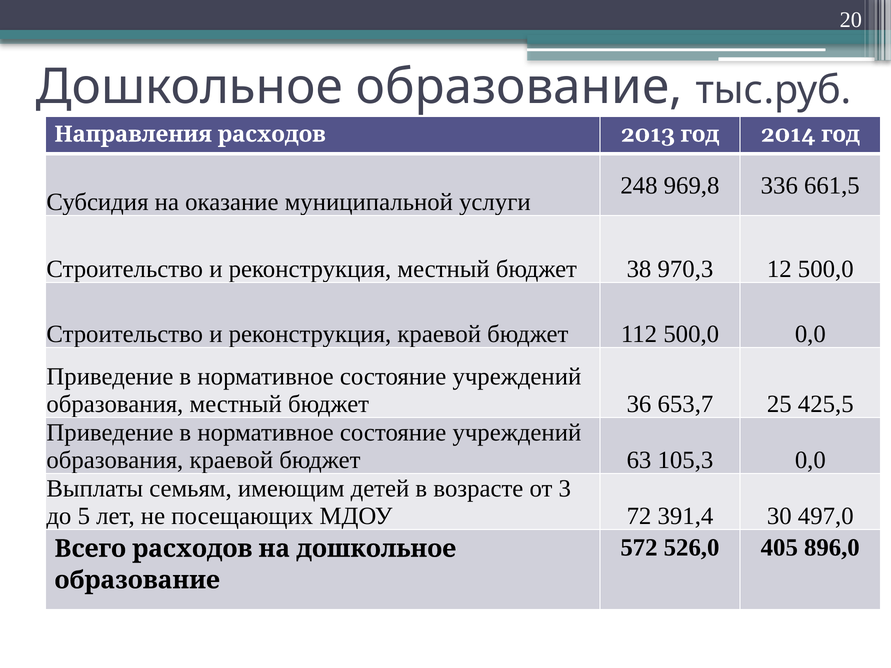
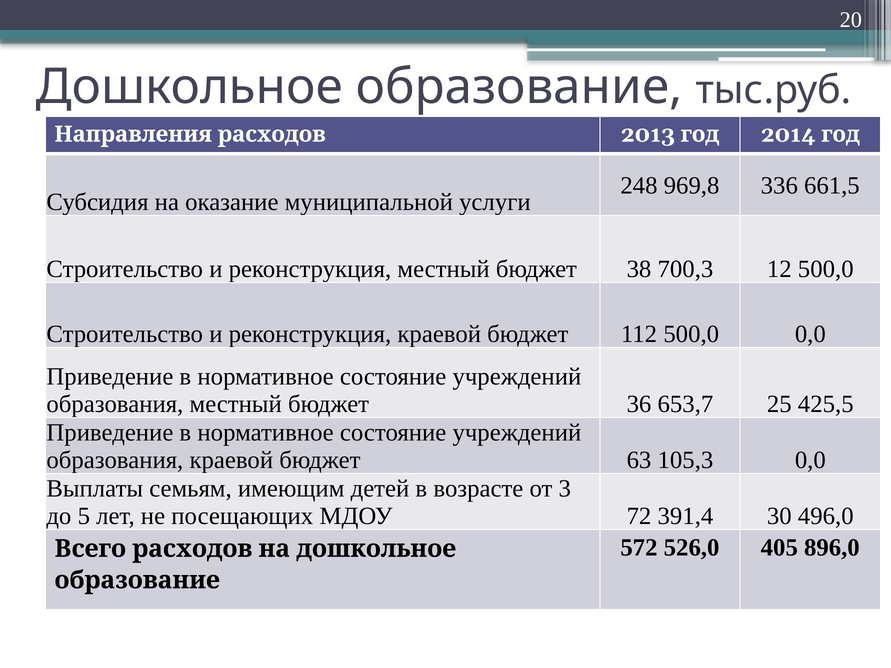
970,3: 970,3 -> 700,3
497,0: 497,0 -> 496,0
